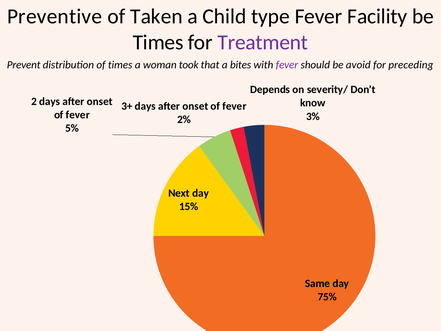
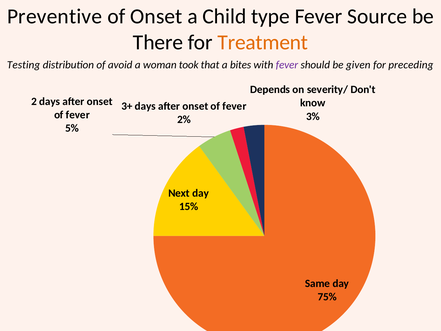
of Taken: Taken -> Onset
Facility: Facility -> Source
Times at (158, 42): Times -> There
Treatment colour: purple -> orange
Prevent: Prevent -> Testing
of times: times -> avoid
avoid: avoid -> given
